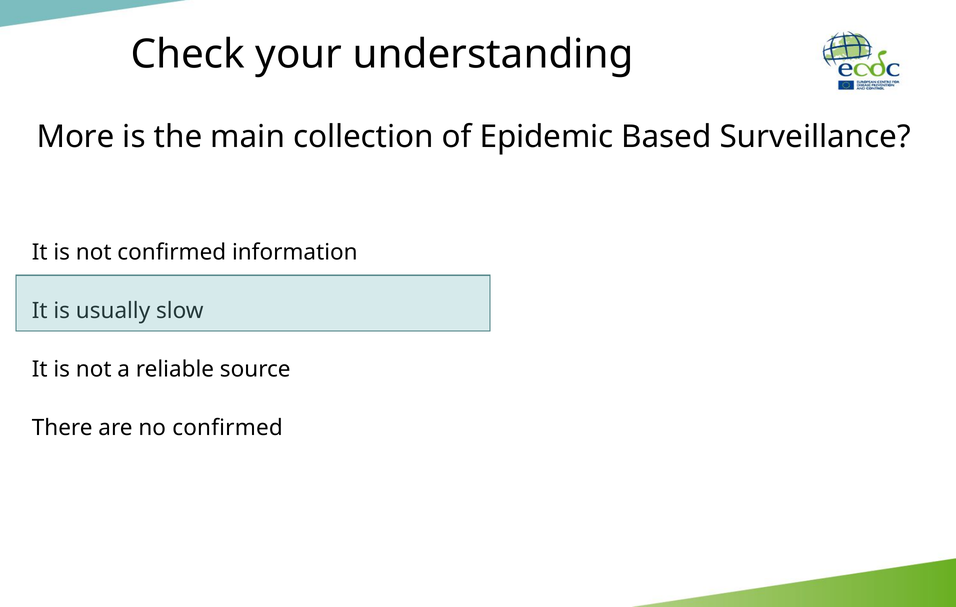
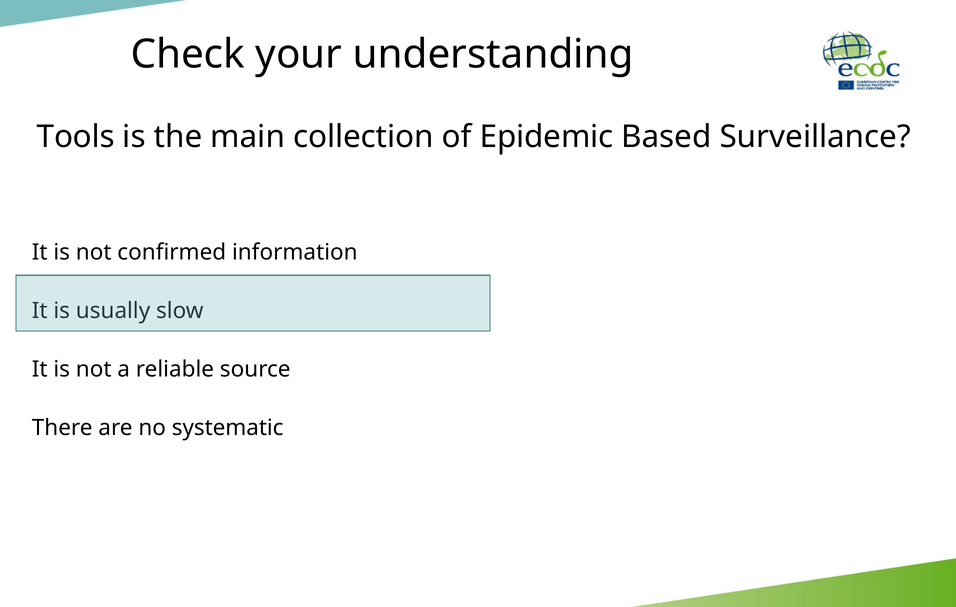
More: More -> Tools
no confirmed: confirmed -> systematic
